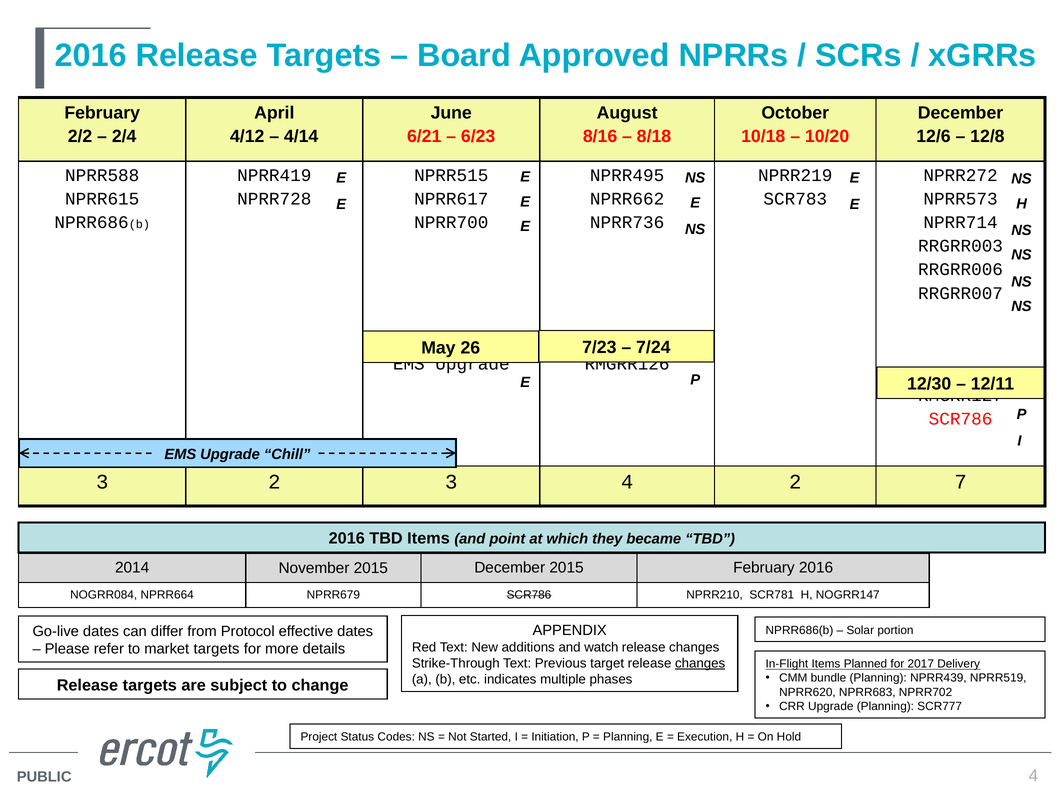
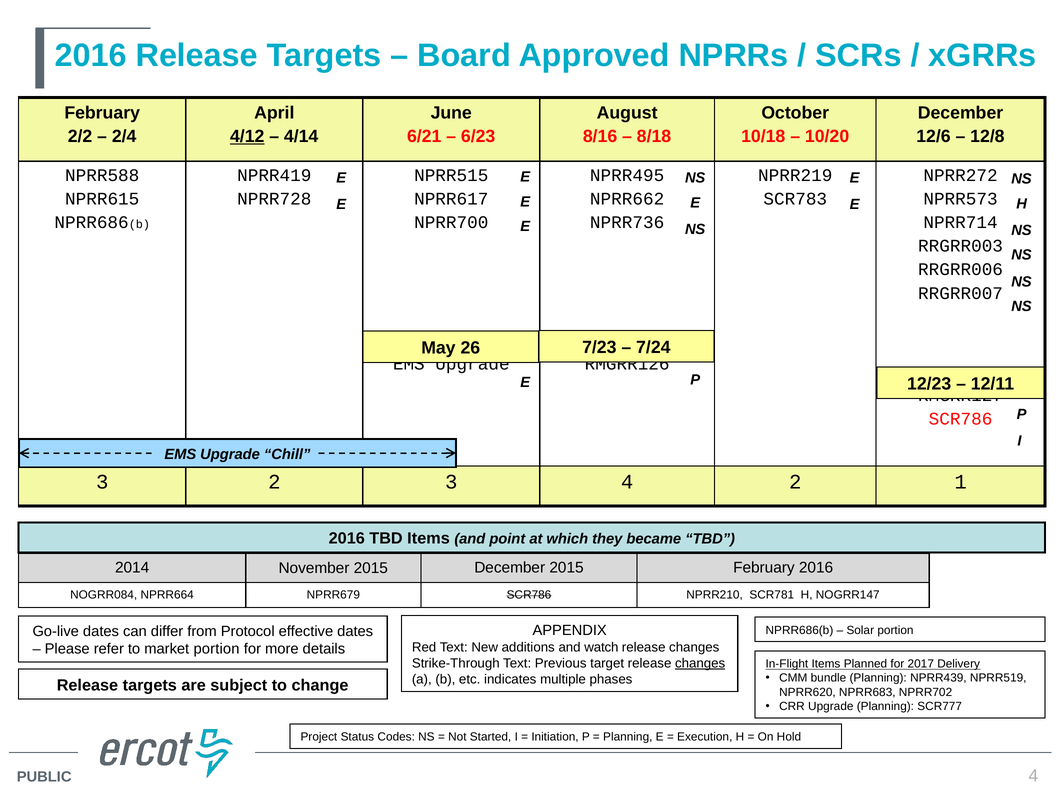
4/12 underline: none -> present
12/30: 12/30 -> 12/23
7: 7 -> 1
market targets: targets -> portion
